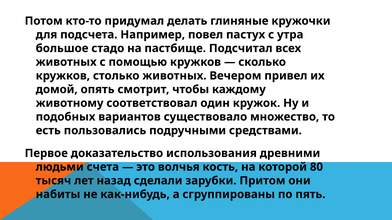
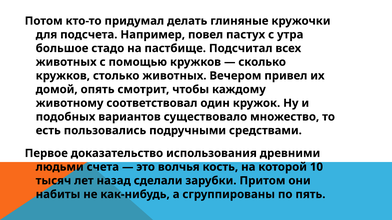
80: 80 -> 10
